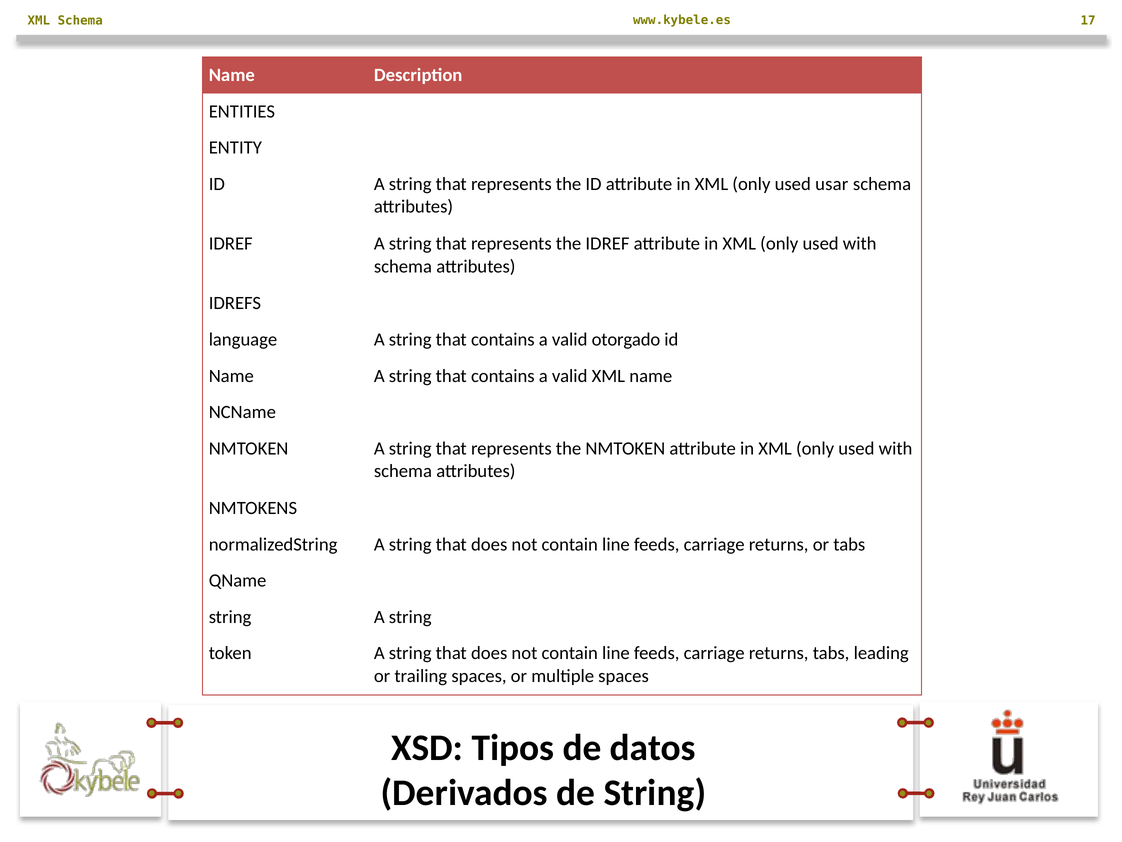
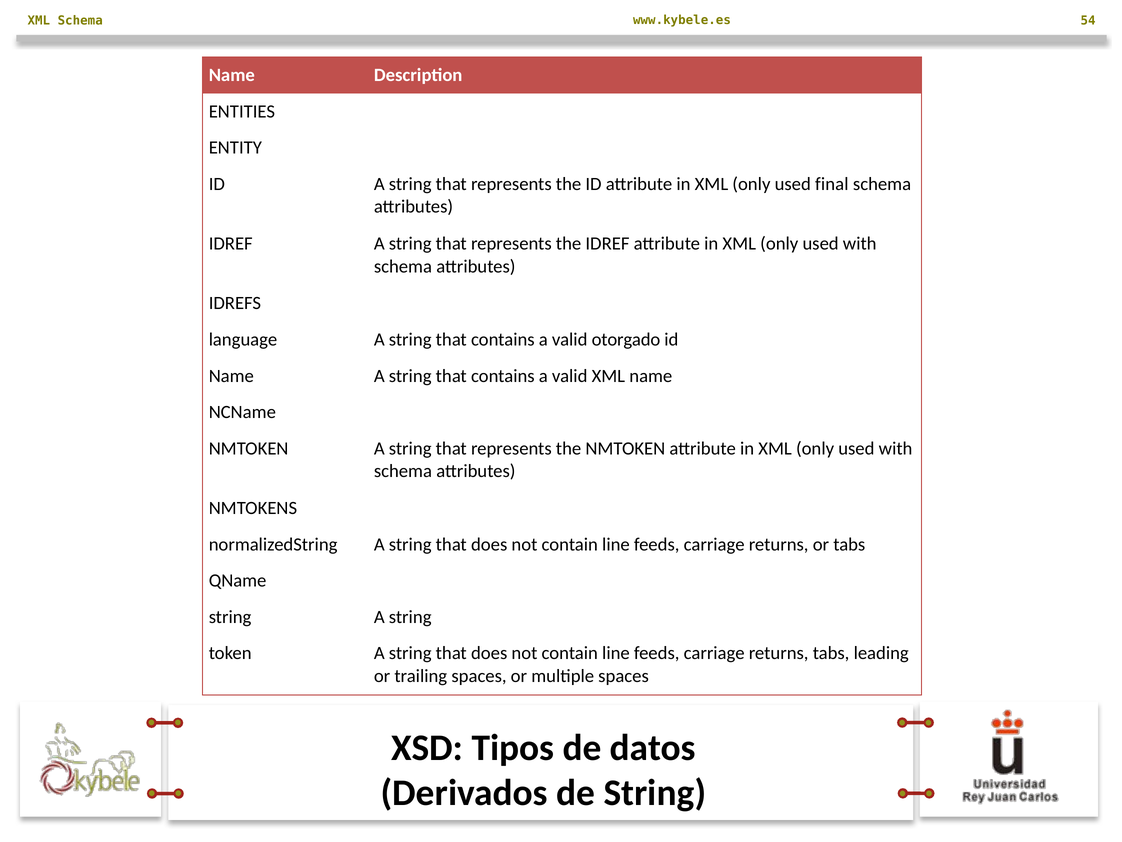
17: 17 -> 54
usar: usar -> final
